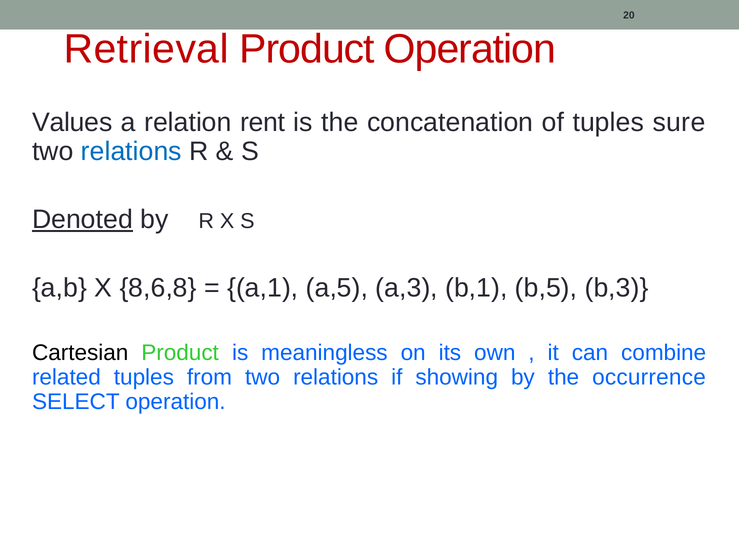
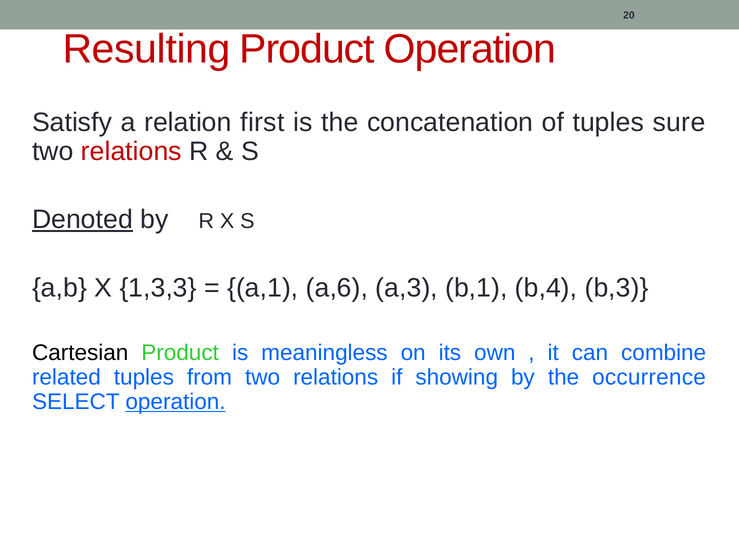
Retrieval: Retrieval -> Resulting
Values: Values -> Satisfy
rent: rent -> first
relations at (131, 151) colour: blue -> red
8,6,8: 8,6,8 -> 1,3,3
a,5: a,5 -> a,6
b,5: b,5 -> b,4
operation at (176, 402) underline: none -> present
